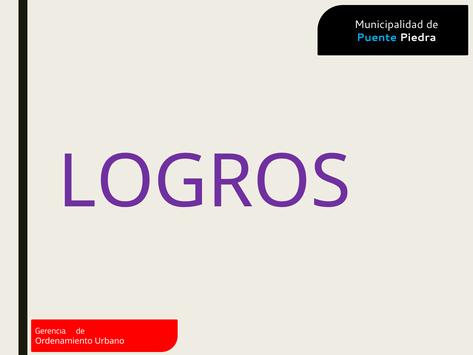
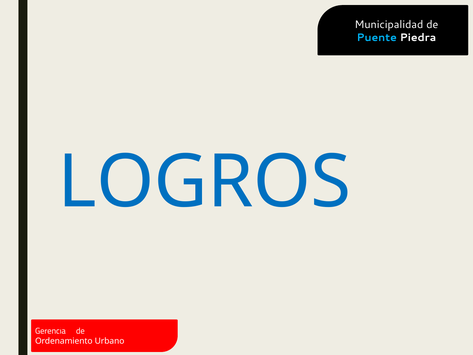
LOGROS colour: purple -> blue
